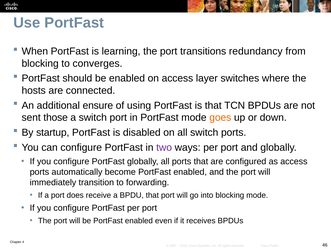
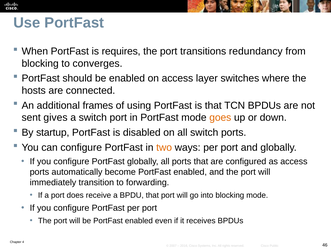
learning: learning -> requires
ensure: ensure -> frames
those: those -> gives
two colour: purple -> orange
